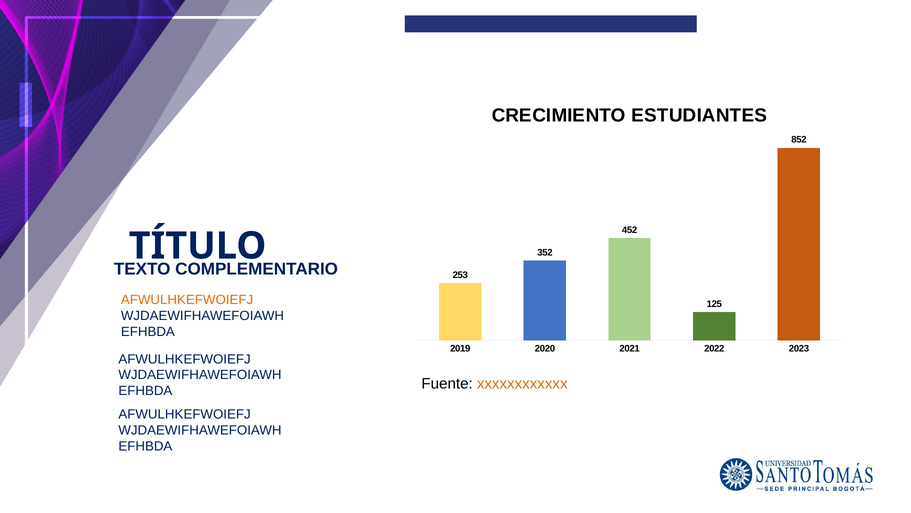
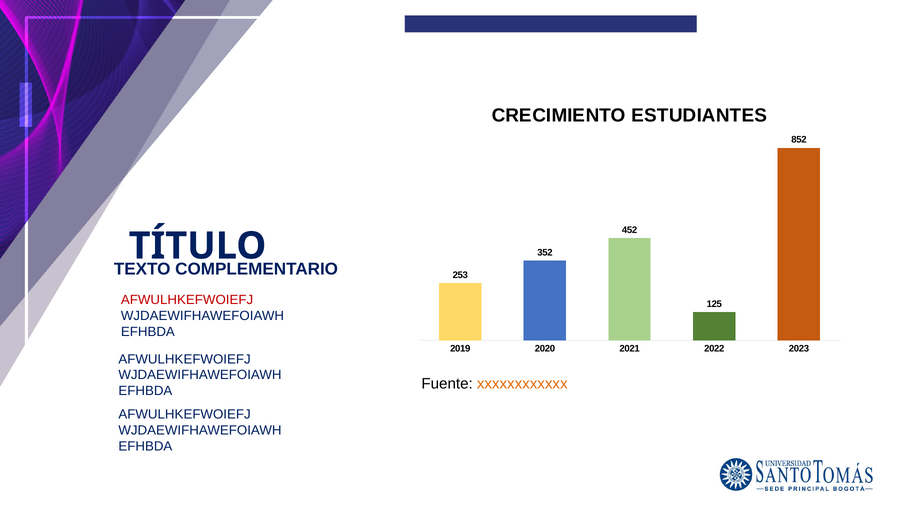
AFWULHKEFWOIEFJ at (187, 299) colour: orange -> red
